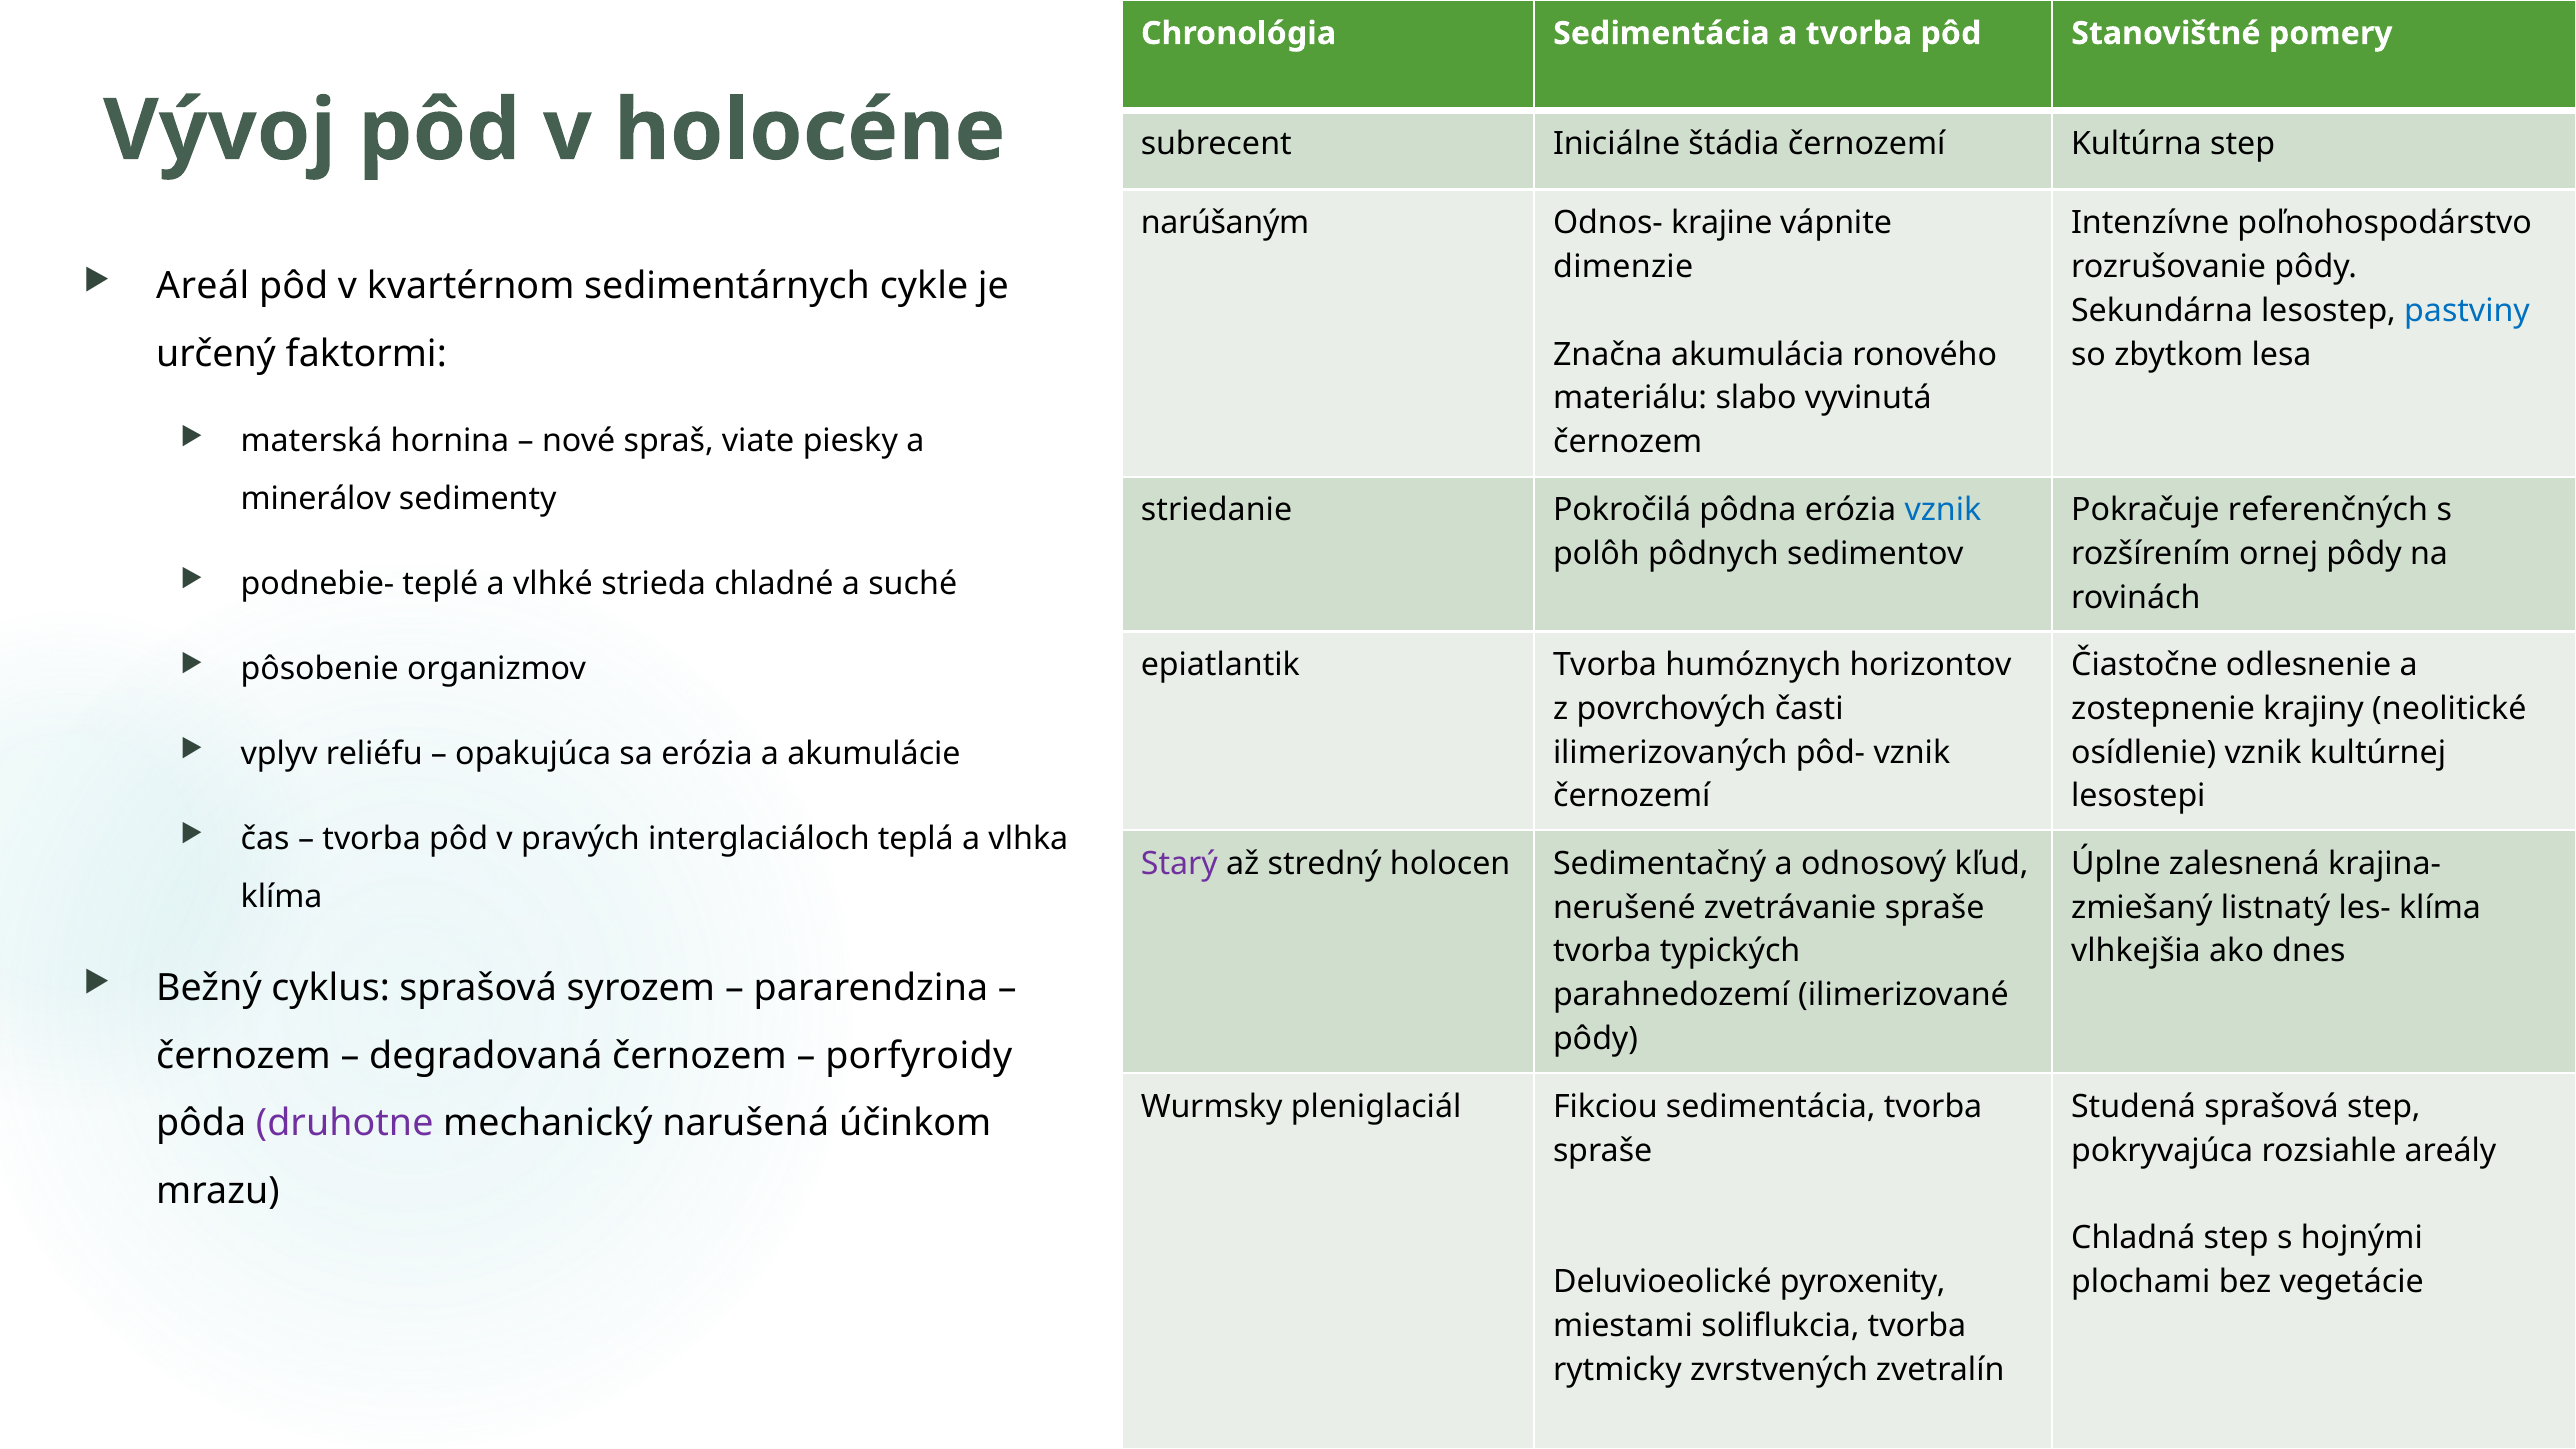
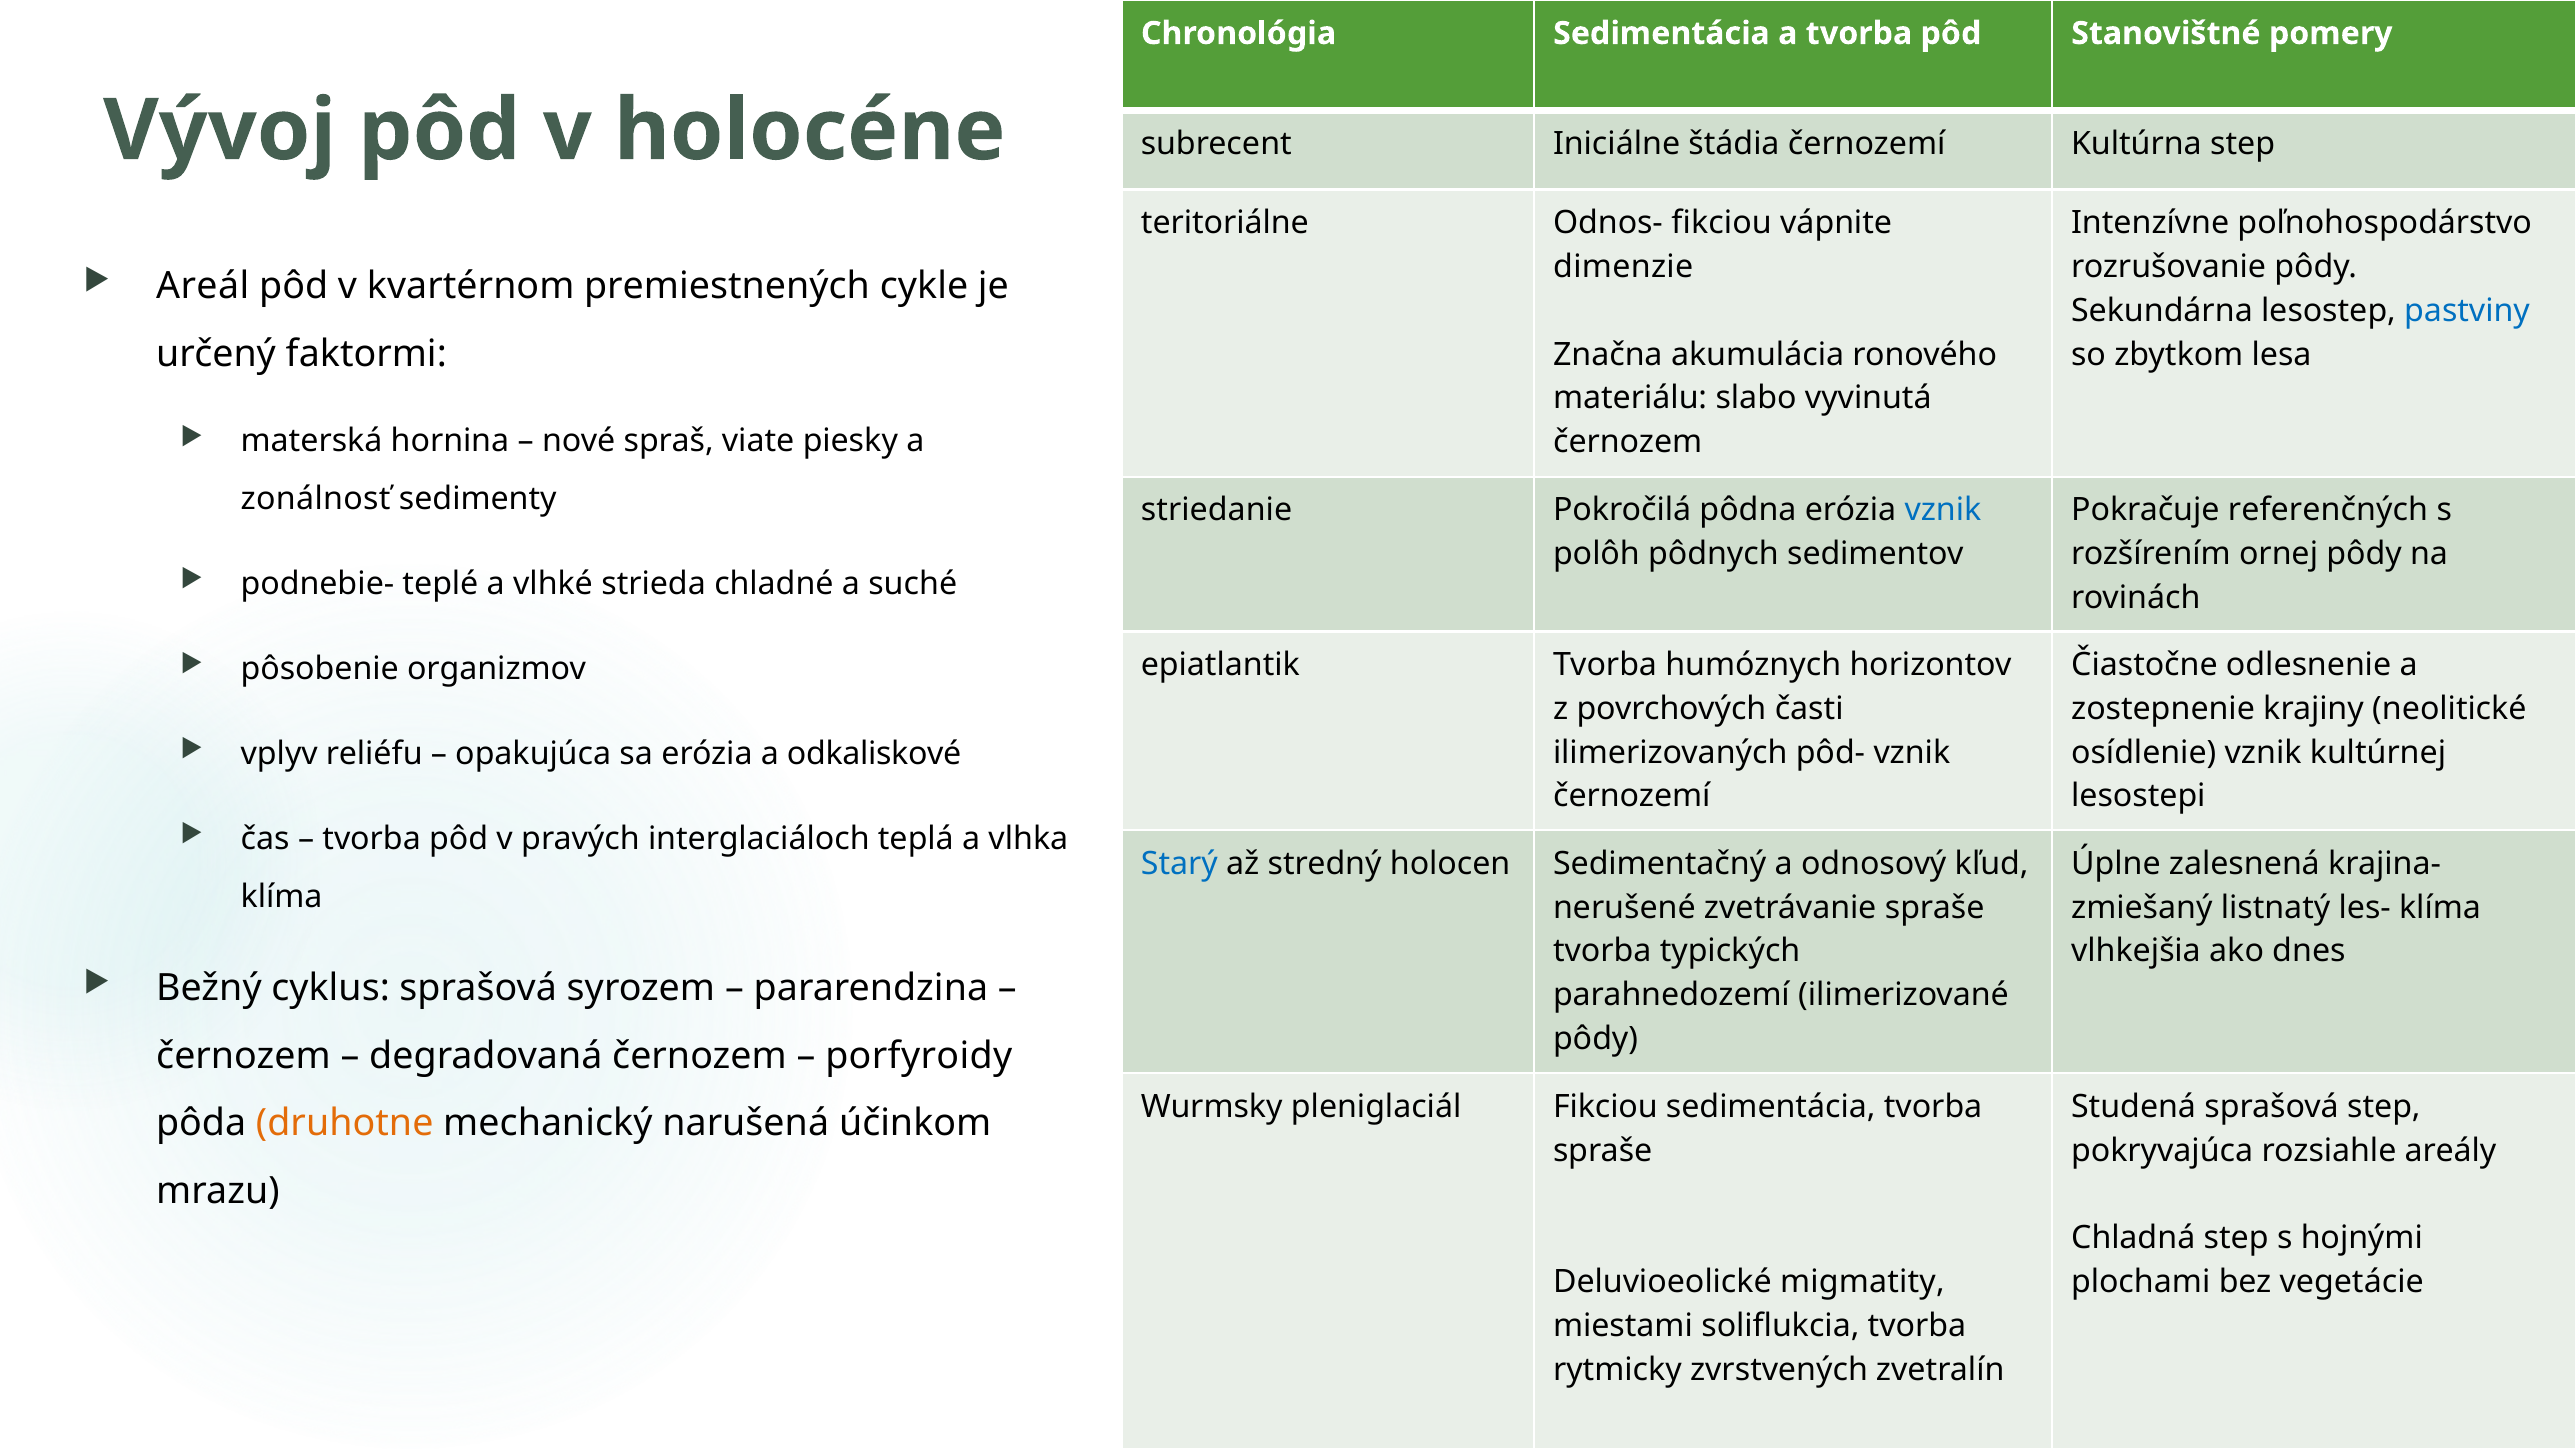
narúšaným: narúšaným -> teritoriálne
Odnos- krajine: krajine -> fikciou
sedimentárnych: sedimentárnych -> premiestnených
minerálov: minerálov -> zonálnosť
akumulácie: akumulácie -> odkaliskové
Starý colour: purple -> blue
druhotne colour: purple -> orange
pyroxenity: pyroxenity -> migmatity
